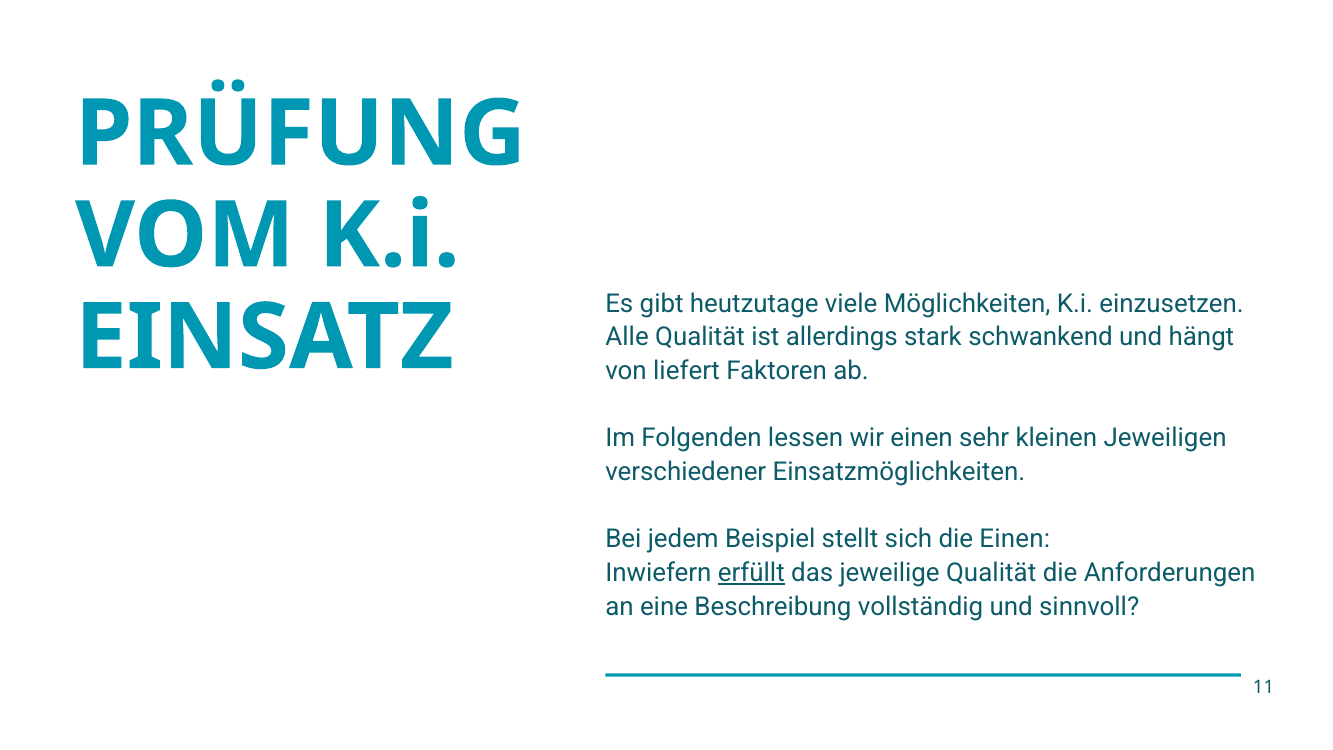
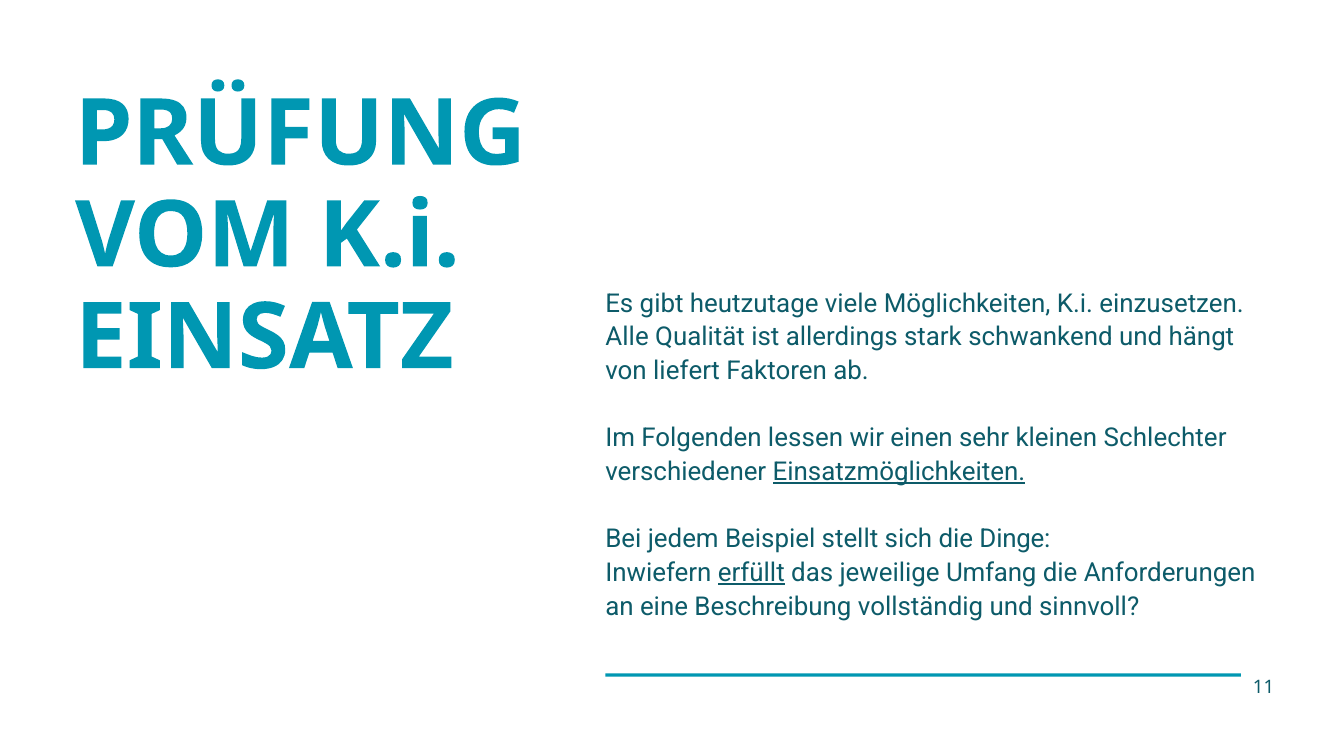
Jeweiligen: Jeweiligen -> Schlechter
Einsatzmöglichkeiten underline: none -> present
die Einen: Einen -> Dinge
jeweilige Qualität: Qualität -> Umfang
